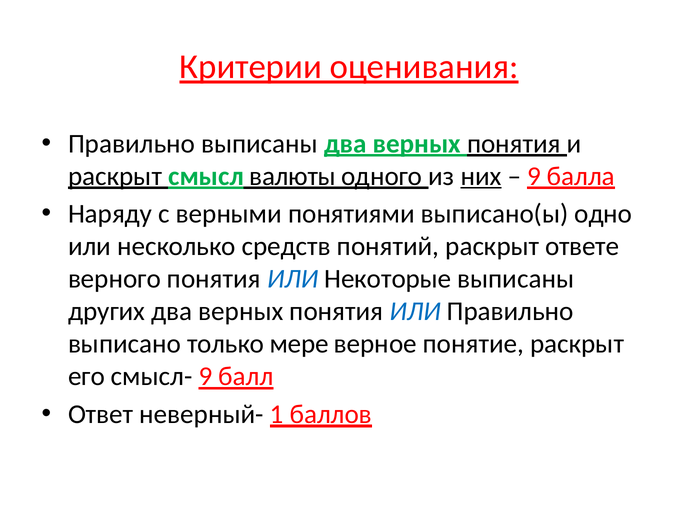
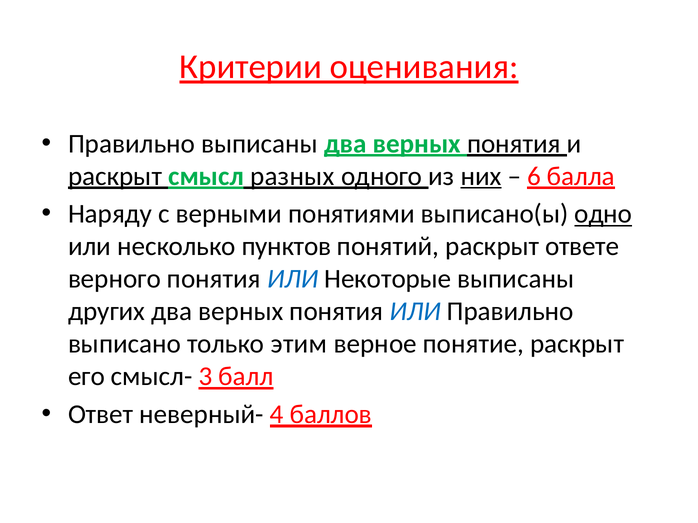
валюты: валюты -> разных
9 at (534, 176): 9 -> 6
одно underline: none -> present
средств: средств -> пунктов
мере: мере -> этим
смысл- 9: 9 -> 3
1: 1 -> 4
